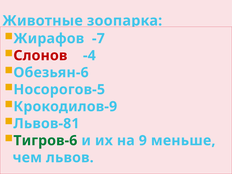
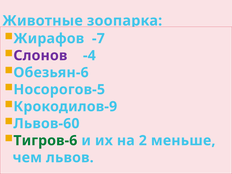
Слонов colour: red -> purple
Львов-81: Львов-81 -> Львов-60
9: 9 -> 2
